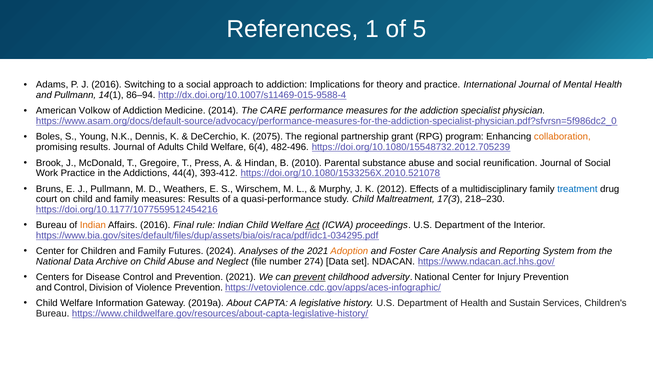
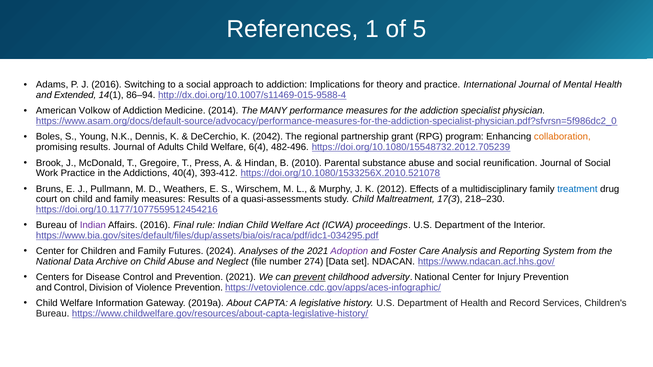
and Pullmann: Pullmann -> Extended
The CARE: CARE -> MANY
2075: 2075 -> 2042
44(4: 44(4 -> 40(4
quasi-performance: quasi-performance -> quasi-assessments
Indian at (93, 225) colour: orange -> purple
Act underline: present -> none
Adoption colour: orange -> purple
Sustain: Sustain -> Record
